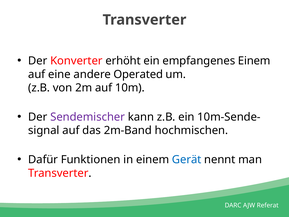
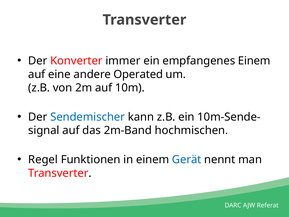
erhöht: erhöht -> immer
Sendemischer colour: purple -> blue
Dafür: Dafür -> Regel
